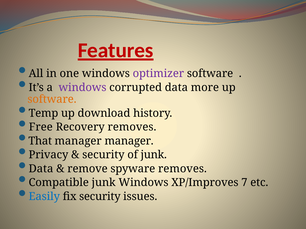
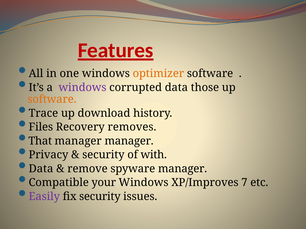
optimizer colour: purple -> orange
more: more -> those
Temp: Temp -> Trace
Free: Free -> Files
of junk: junk -> with
spyware removes: removes -> manager
Compatible junk: junk -> your
Easily colour: blue -> purple
